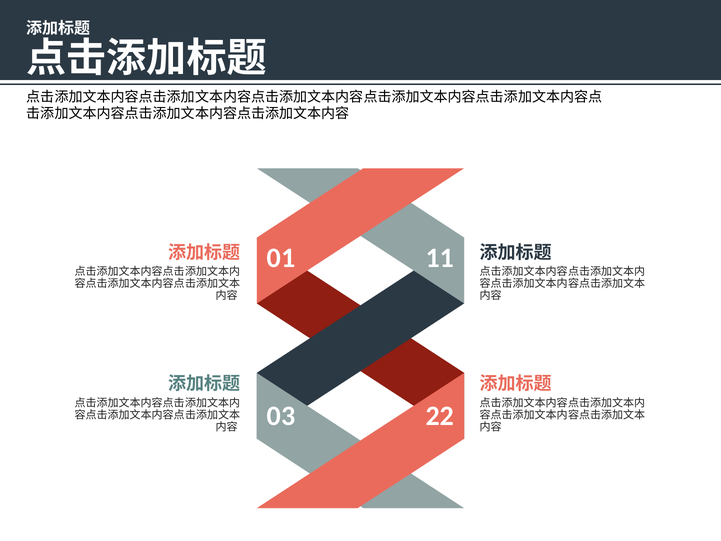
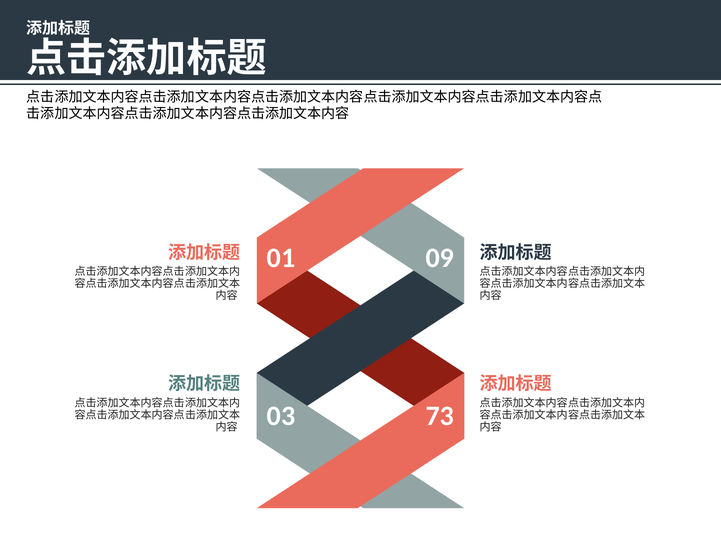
11: 11 -> 09
22: 22 -> 73
